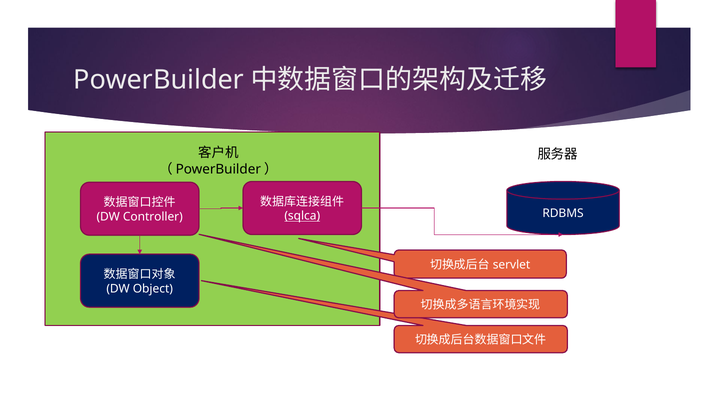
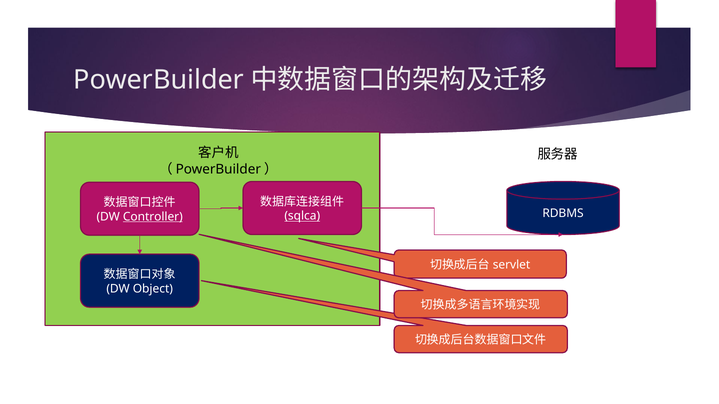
Controller underline: none -> present
